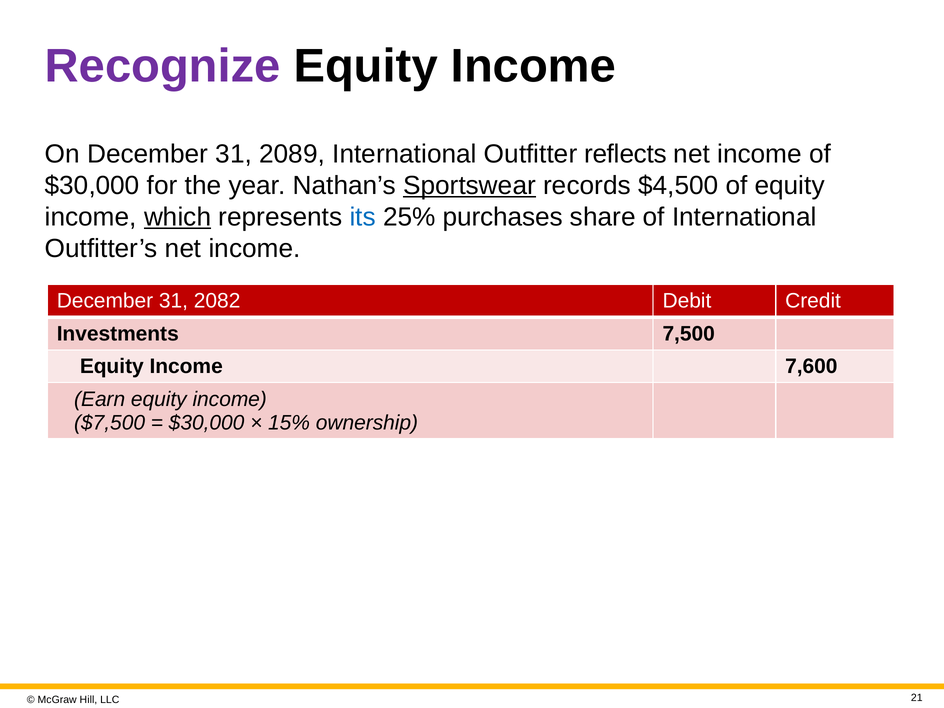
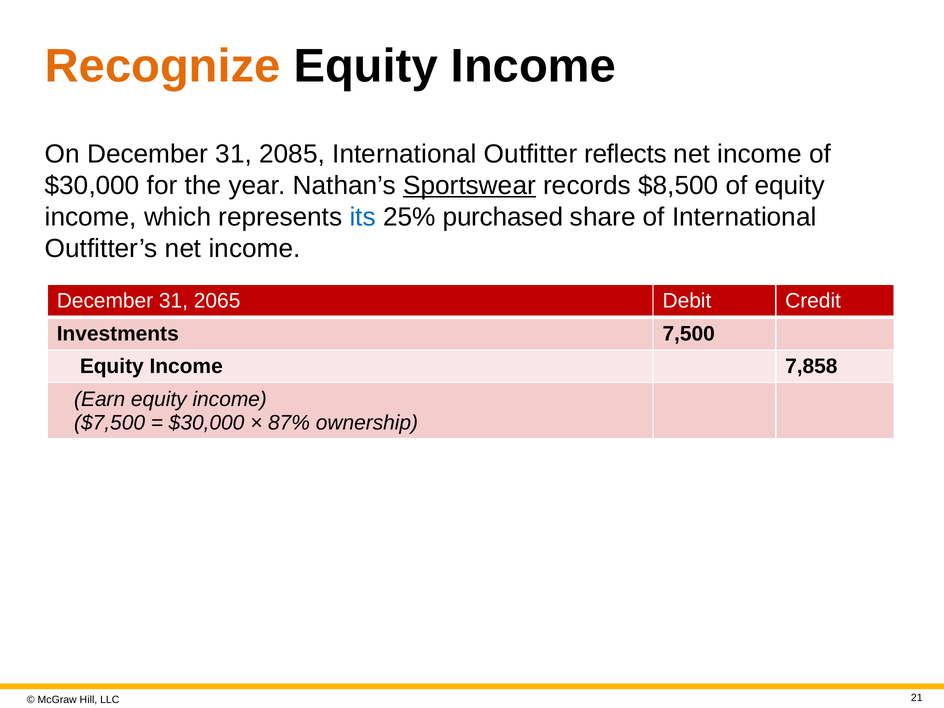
Recognize colour: purple -> orange
2089: 2089 -> 2085
$4,500: $4,500 -> $8,500
which underline: present -> none
purchases: purchases -> purchased
2082: 2082 -> 2065
7,600: 7,600 -> 7,858
15%: 15% -> 87%
